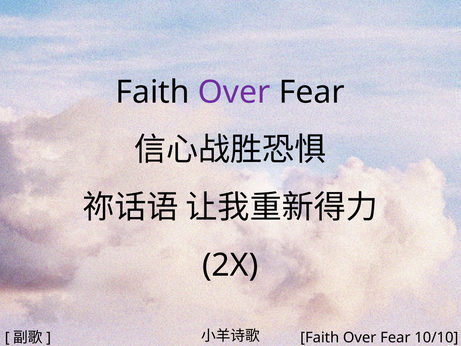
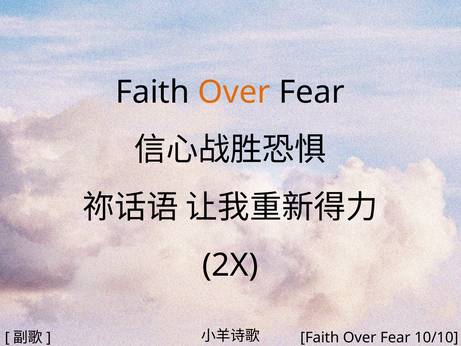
Over at (234, 92) colour: purple -> orange
